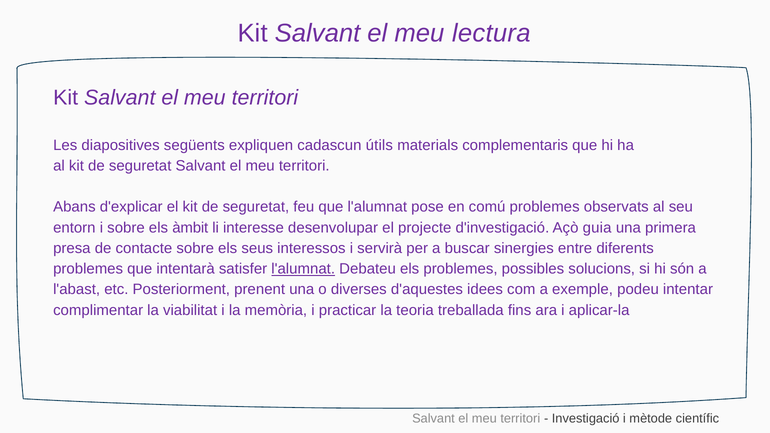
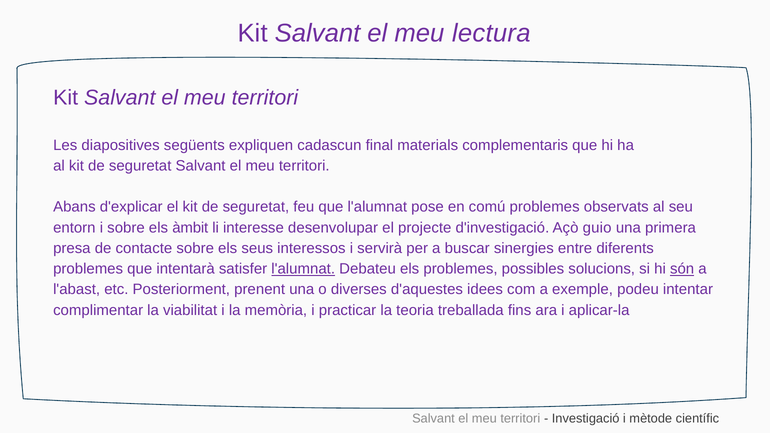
útils: útils -> final
guia: guia -> guio
són underline: none -> present
